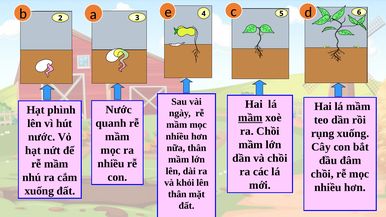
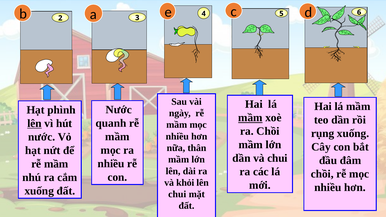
lên at (35, 123) underline: none -> present
và chồi: chồi -> chui
thân at (177, 194): thân -> chui
